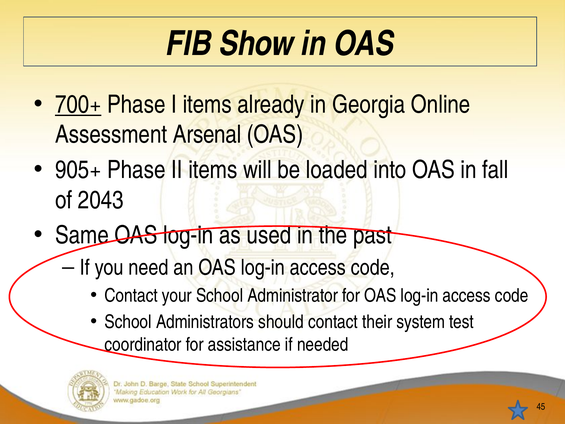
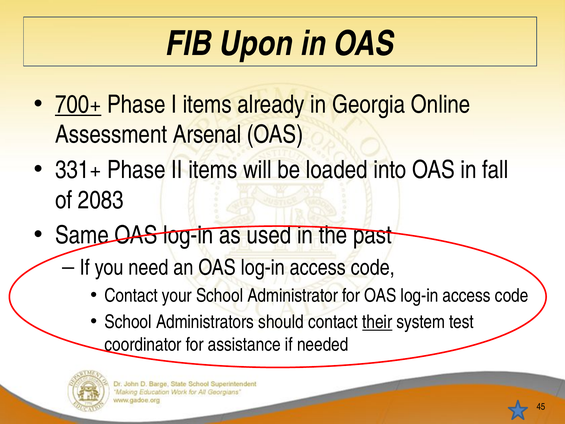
Show: Show -> Upon
905+: 905+ -> 331+
2043: 2043 -> 2083
their underline: none -> present
